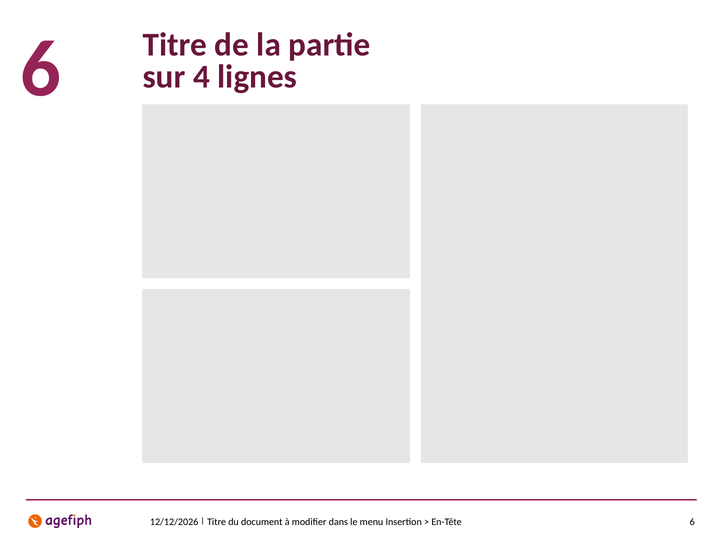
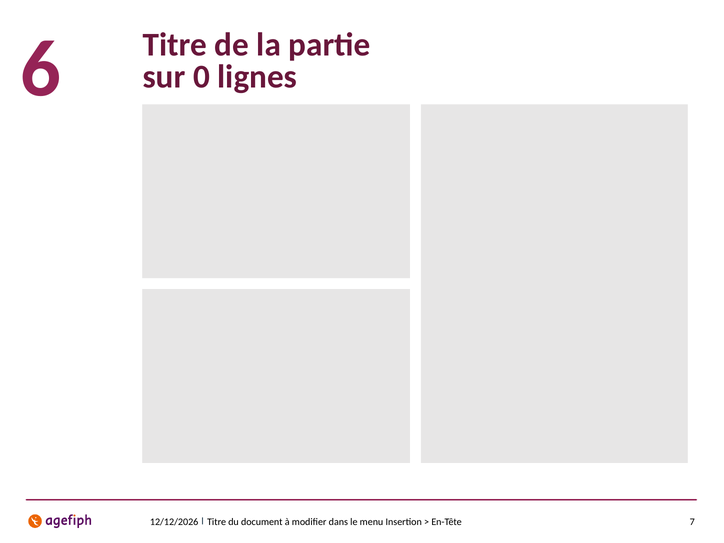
4: 4 -> 0
En-Tête 6: 6 -> 7
